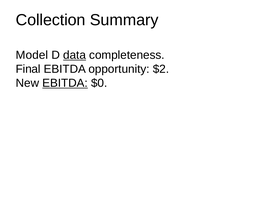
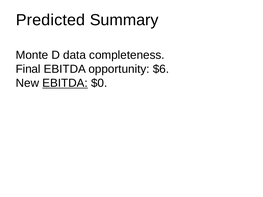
Collection: Collection -> Predicted
Model: Model -> Monte
data underline: present -> none
$2: $2 -> $6
